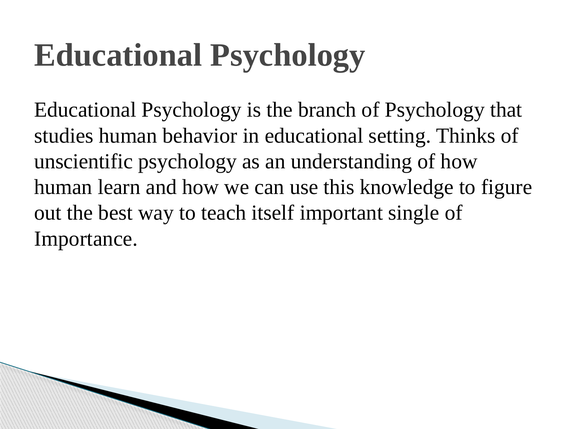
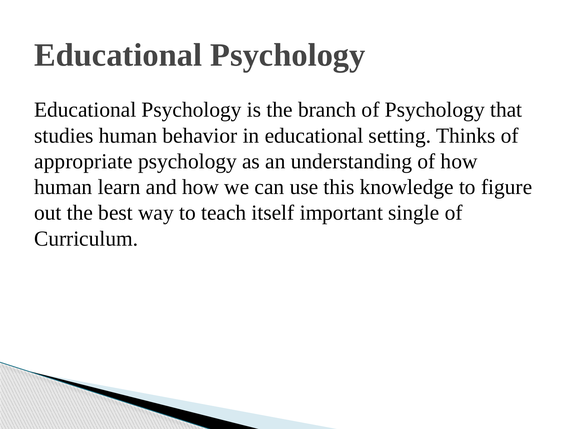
unscientific: unscientific -> appropriate
Importance: Importance -> Curriculum
